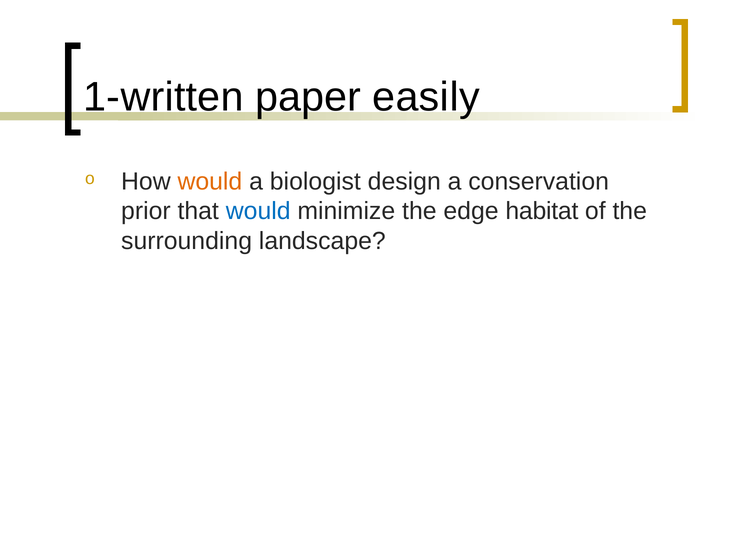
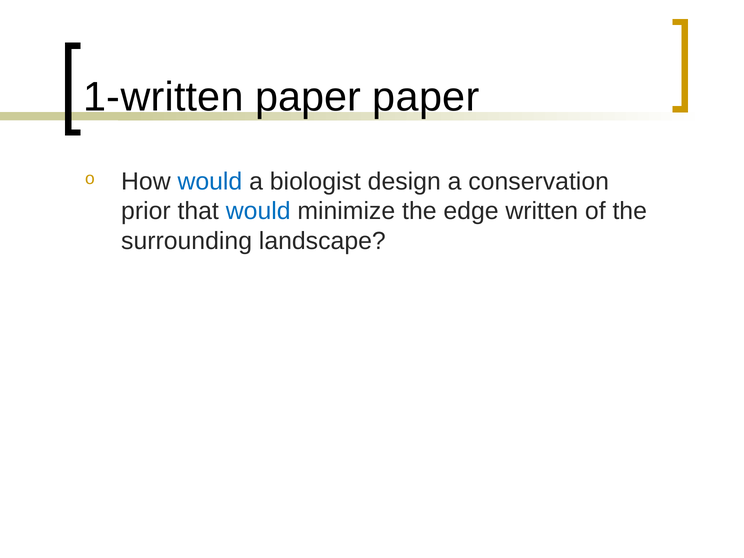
paper easily: easily -> paper
would at (210, 182) colour: orange -> blue
habitat: habitat -> written
